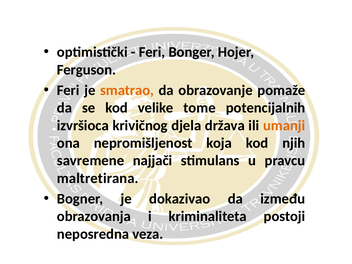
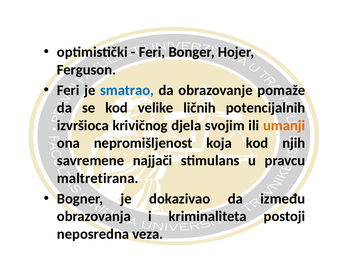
smatrao colour: orange -> blue
tome: tome -> ličnih
država: država -> svojim
